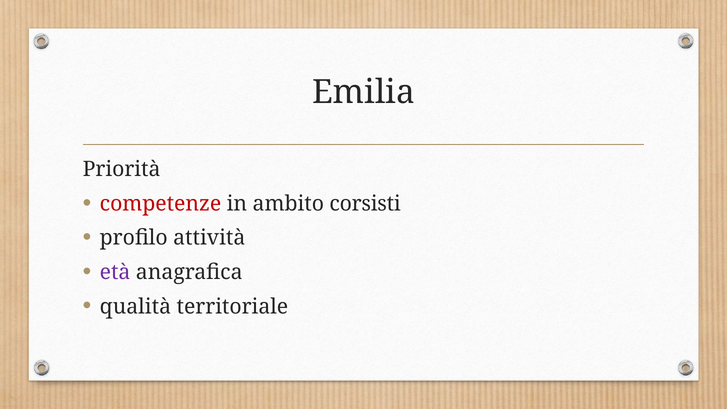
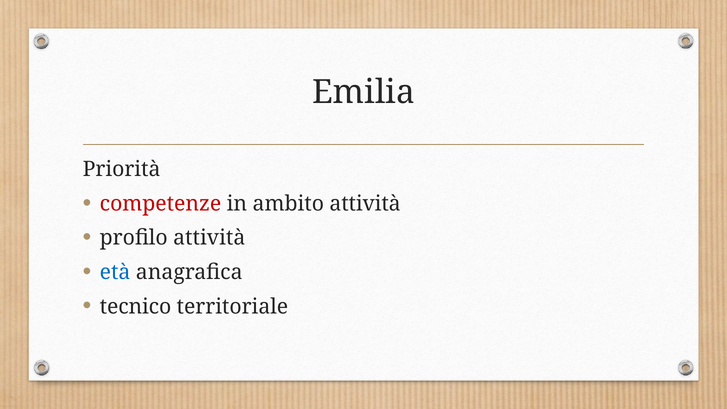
ambito corsisti: corsisti -> attività
età colour: purple -> blue
qualità: qualità -> tecnico
